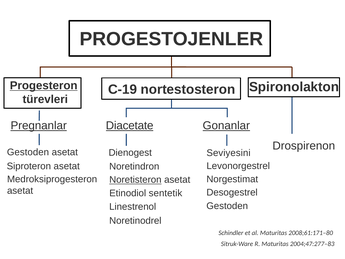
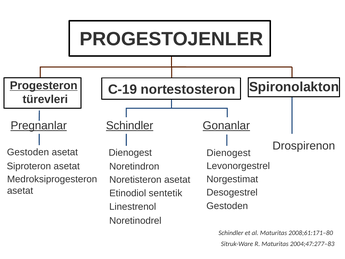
Diacetate at (130, 125): Diacetate -> Schindler
Seviyesini at (229, 153): Seviyesini -> Dienogest
Noretisteron underline: present -> none
